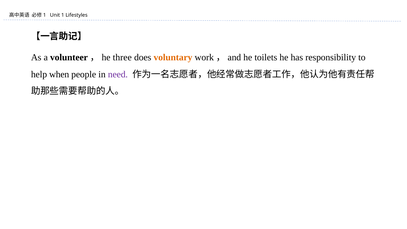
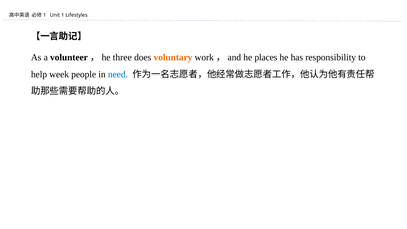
toilets: toilets -> places
when: when -> week
need colour: purple -> blue
